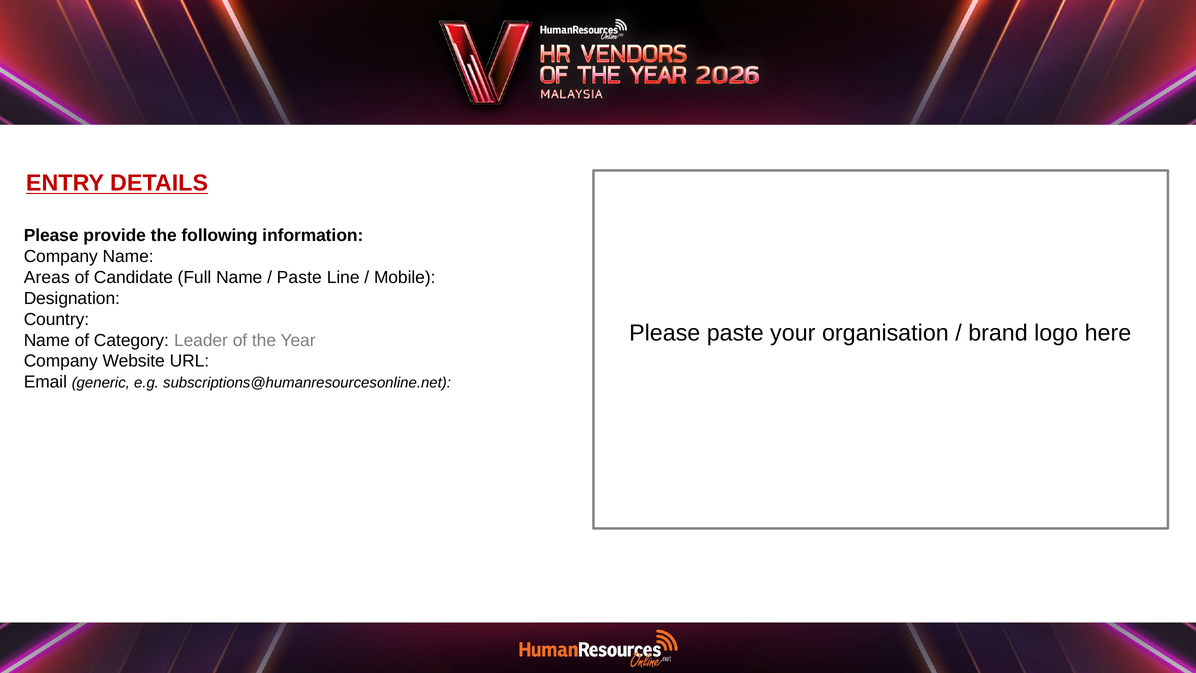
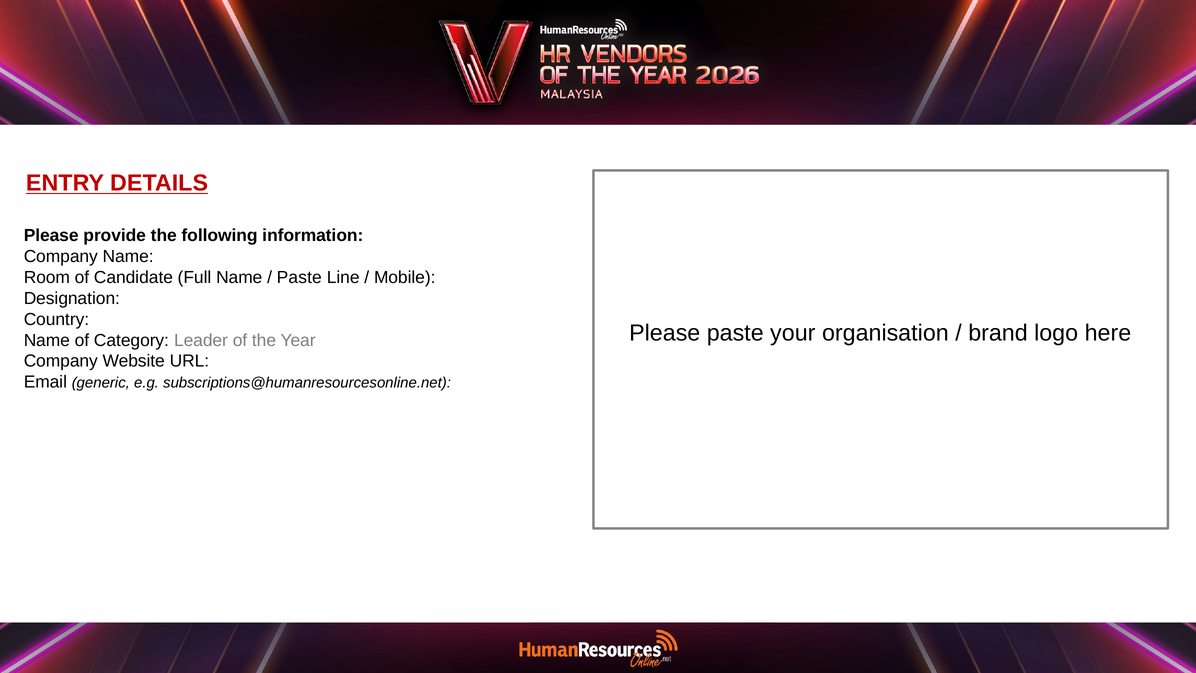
Areas: Areas -> Room
